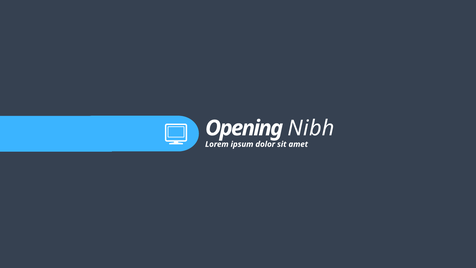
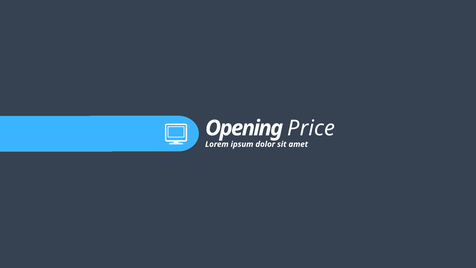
Nibh: Nibh -> Price
